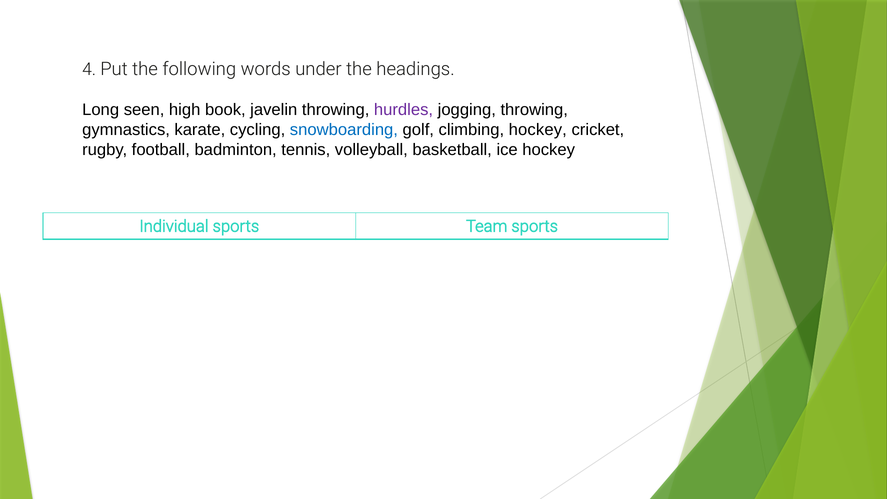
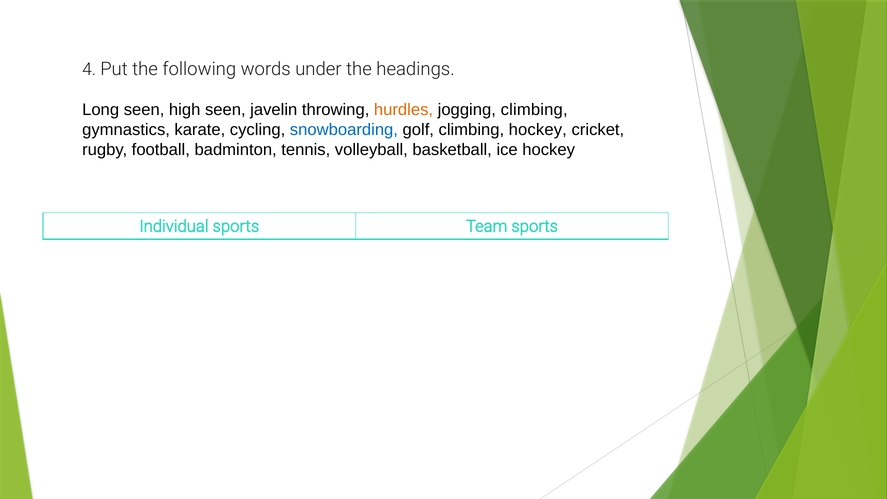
high book: book -> seen
hurdles colour: purple -> orange
jogging throwing: throwing -> climbing
